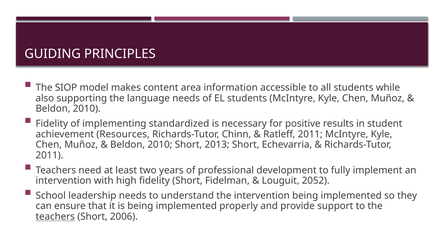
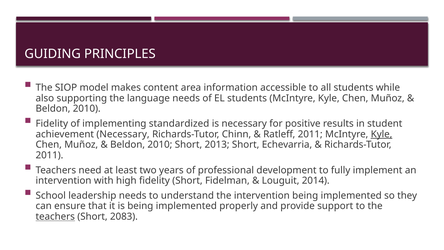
achievement Resources: Resources -> Necessary
Kyle at (382, 134) underline: none -> present
2052: 2052 -> 2014
2006: 2006 -> 2083
